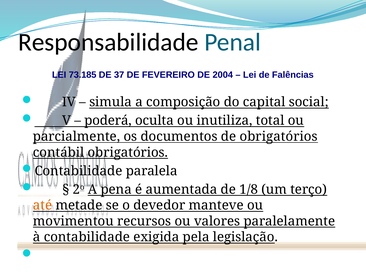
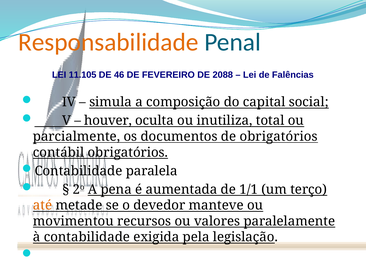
Responsabilidade colour: black -> orange
73.185: 73.185 -> 11.105
37: 37 -> 46
2004: 2004 -> 2088
poderá: poderá -> houver
1/8: 1/8 -> 1/1
